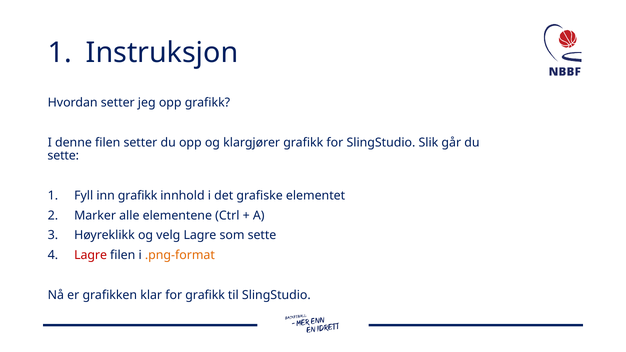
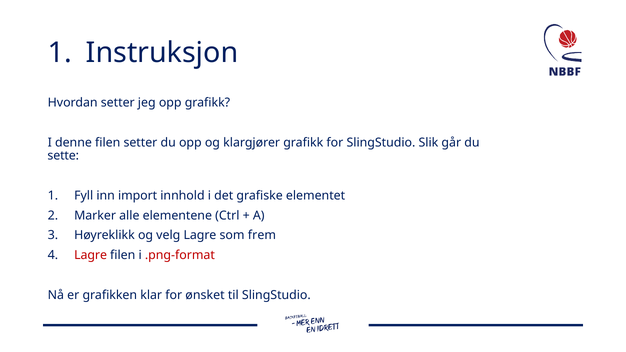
inn grafikk: grafikk -> import
som sette: sette -> frem
.png-format colour: orange -> red
for grafikk: grafikk -> ønsket
